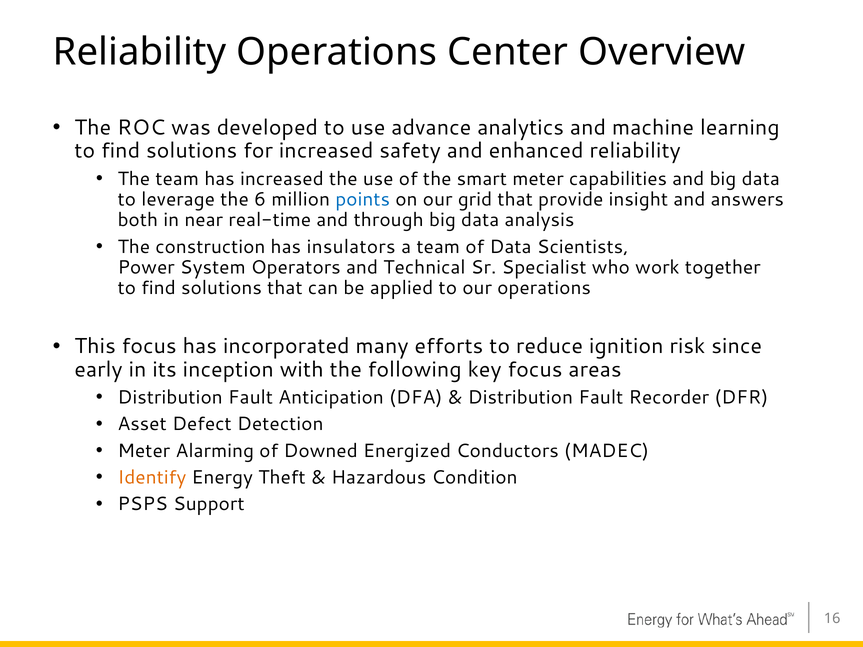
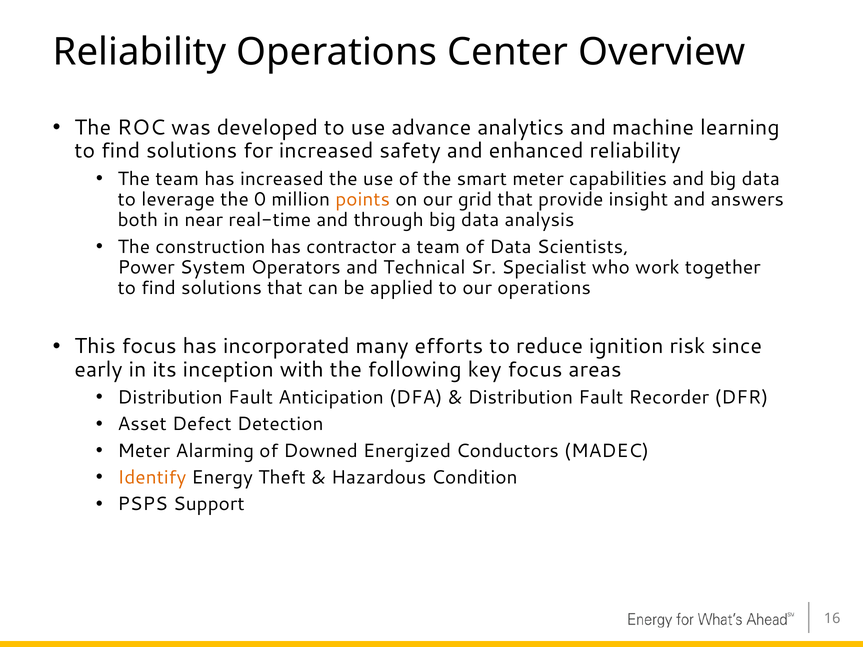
6: 6 -> 0
points colour: blue -> orange
insulators: insulators -> contractor
